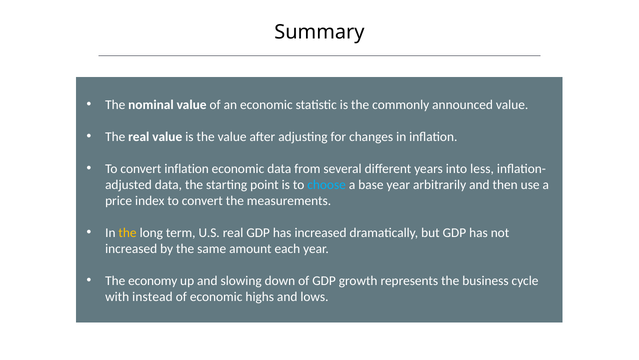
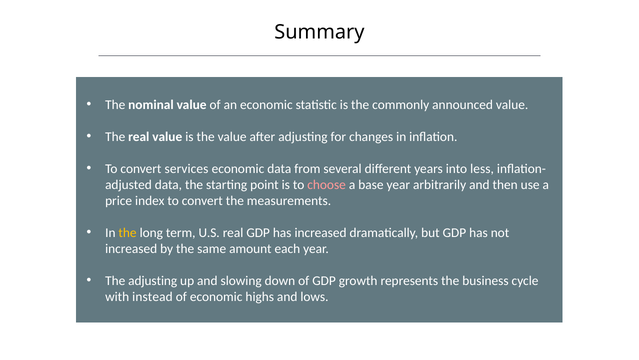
convert inflation: inflation -> services
choose colour: light blue -> pink
The economy: economy -> adjusting
